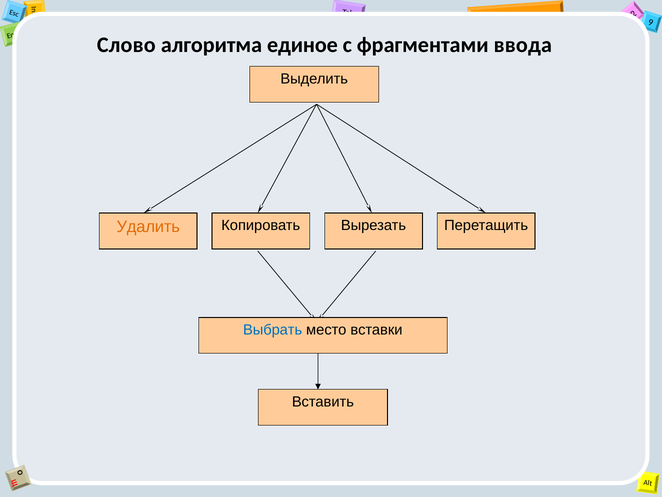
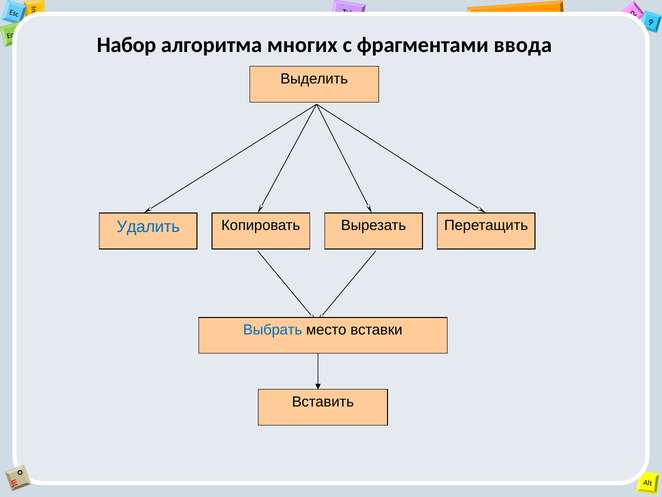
Слово: Слово -> Набор
единое: единое -> многих
Удалить colour: orange -> blue
